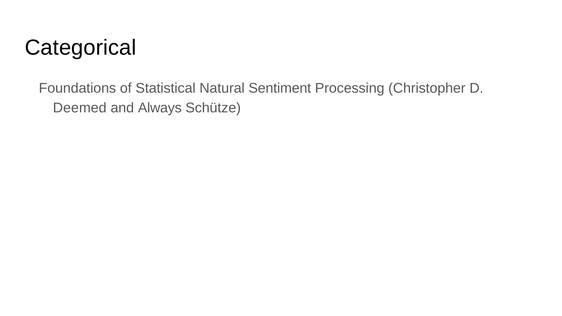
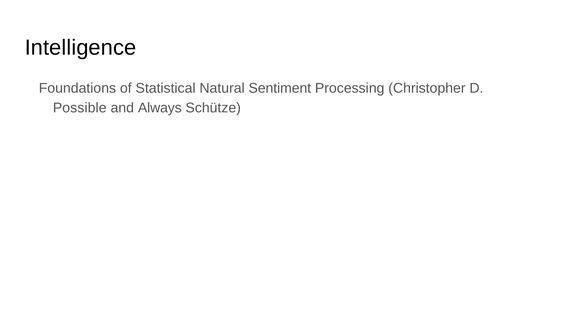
Categorical: Categorical -> Intelligence
Deemed: Deemed -> Possible
